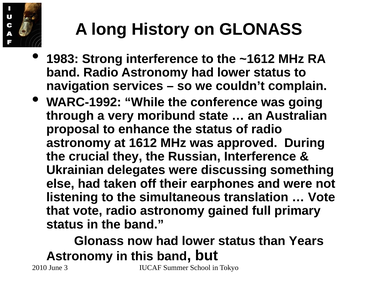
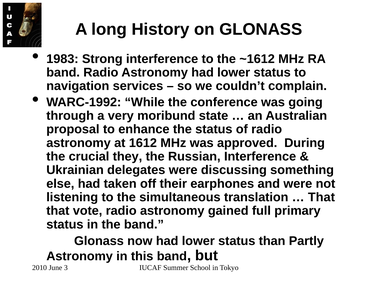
Vote at (322, 198): Vote -> That
Years: Years -> Partly
